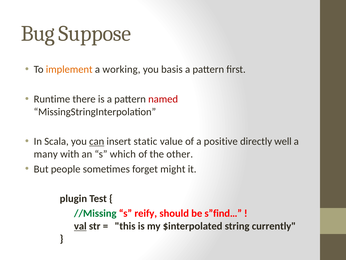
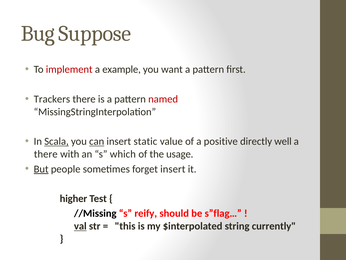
implement colour: orange -> red
working: working -> example
basis: basis -> want
Runtime: Runtime -> Trackers
Scala underline: none -> present
many at (46, 154): many -> there
other: other -> usage
But underline: none -> present
forget might: might -> insert
plugin: plugin -> higher
//Missing colour: green -> black
s”find…: s”find… -> s”flag…
